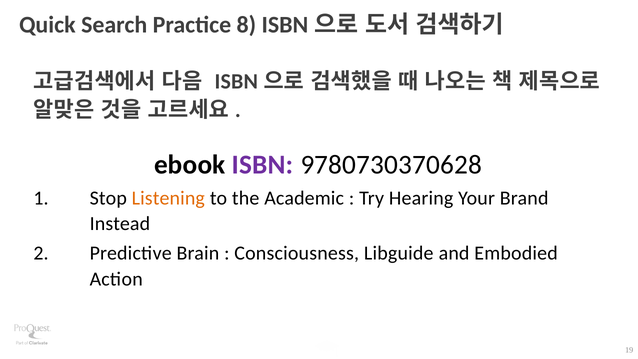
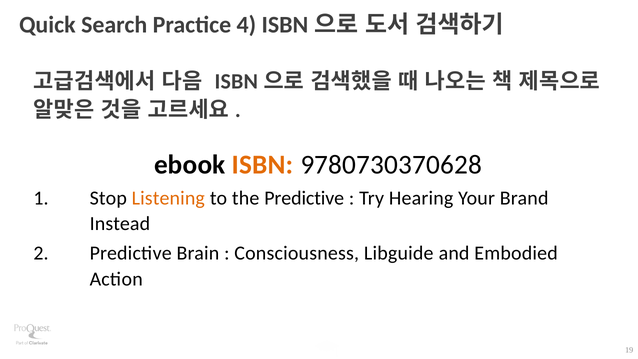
8: 8 -> 4
ISBN at (263, 165) colour: purple -> orange
the Academic: Academic -> Predictive
